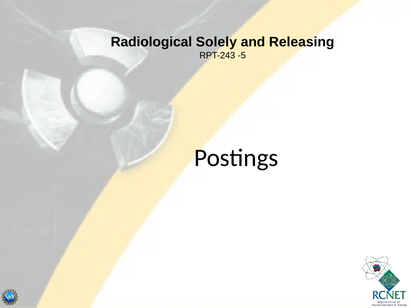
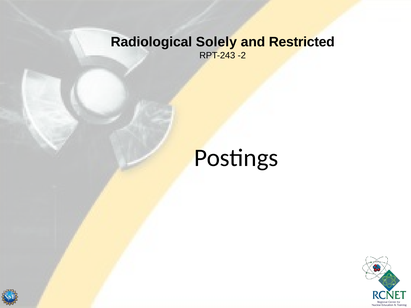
Releasing: Releasing -> Restricted
-5: -5 -> -2
